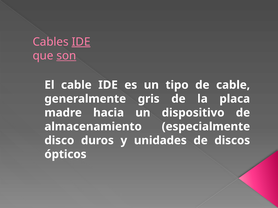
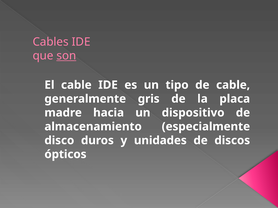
IDE at (81, 42) underline: present -> none
